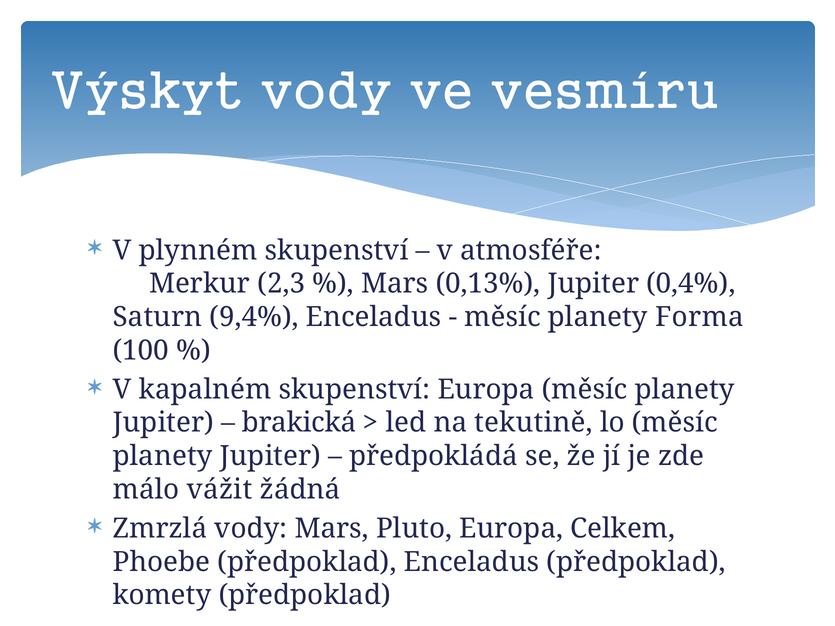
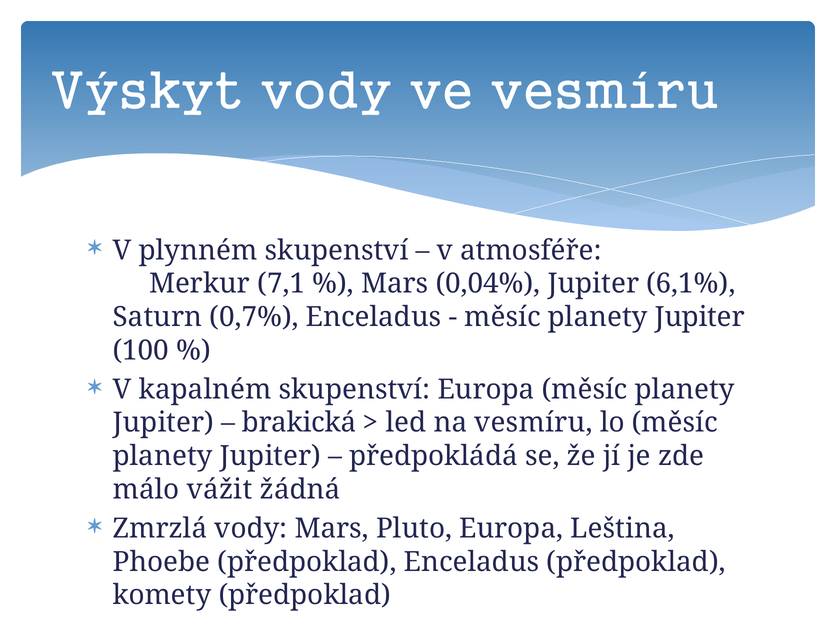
2,3: 2,3 -> 7,1
0,13%: 0,13% -> 0,04%
0,4%: 0,4% -> 6,1%
9,4%: 9,4% -> 0,7%
Forma at (699, 317): Forma -> Jupiter
na tekutině: tekutině -> vesmíru
Celkem: Celkem -> Leština
